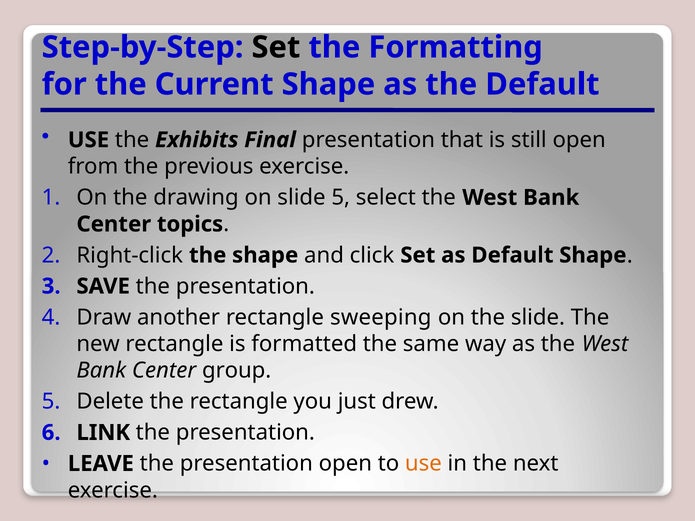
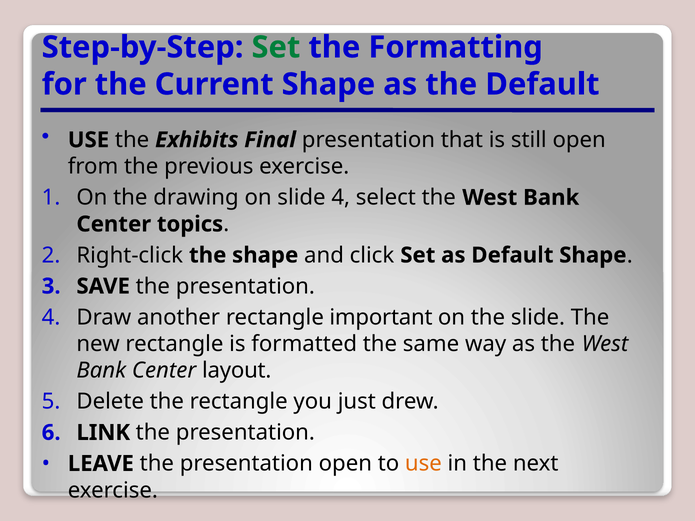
Set at (276, 47) colour: black -> green
slide 5: 5 -> 4
sweeping: sweeping -> important
group: group -> layout
